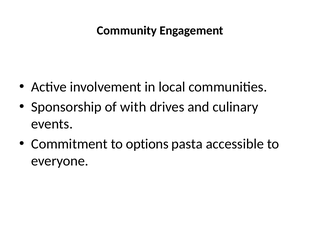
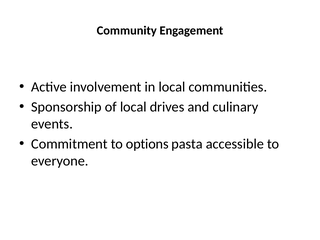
of with: with -> local
